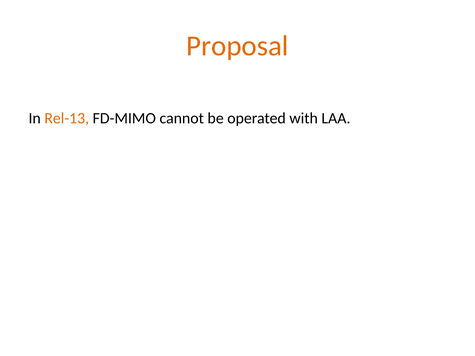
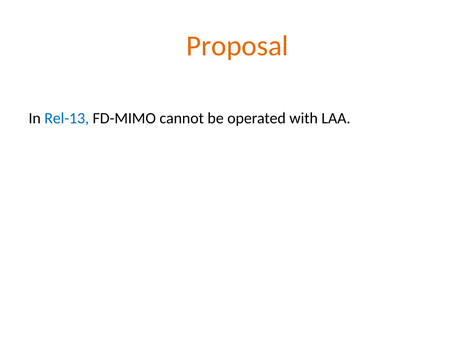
Rel-13 colour: orange -> blue
